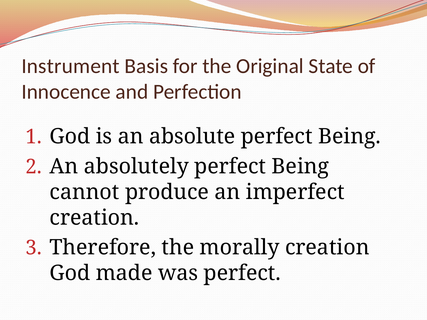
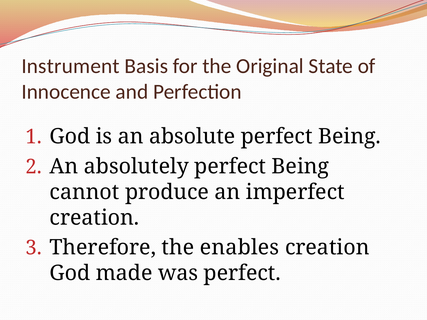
morally: morally -> enables
